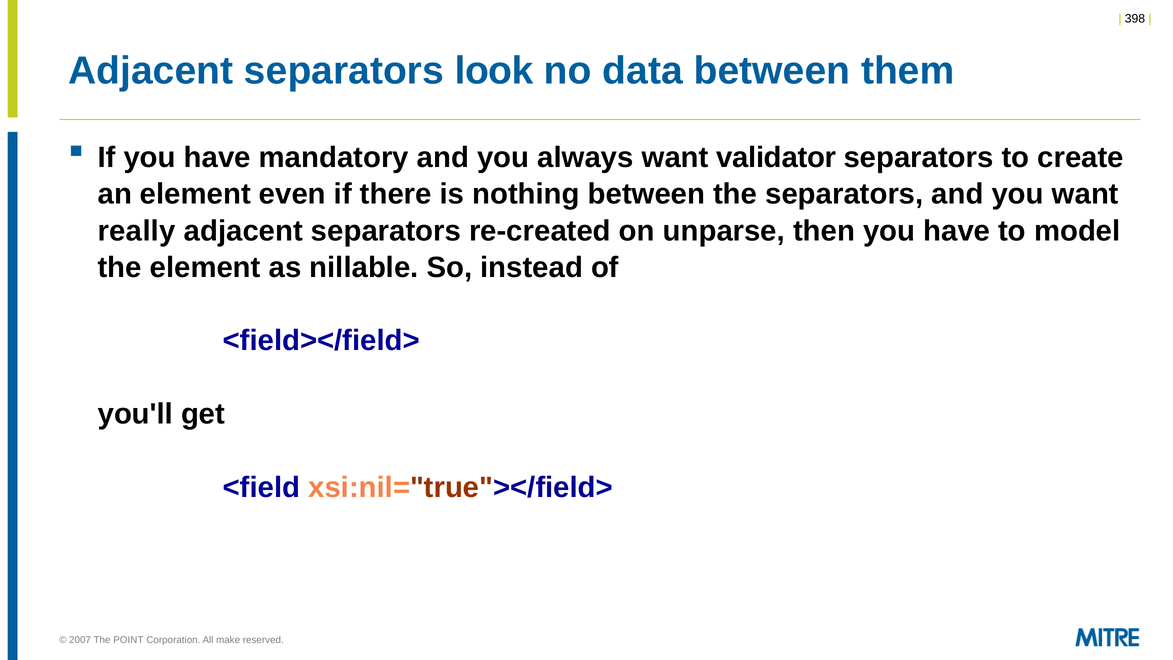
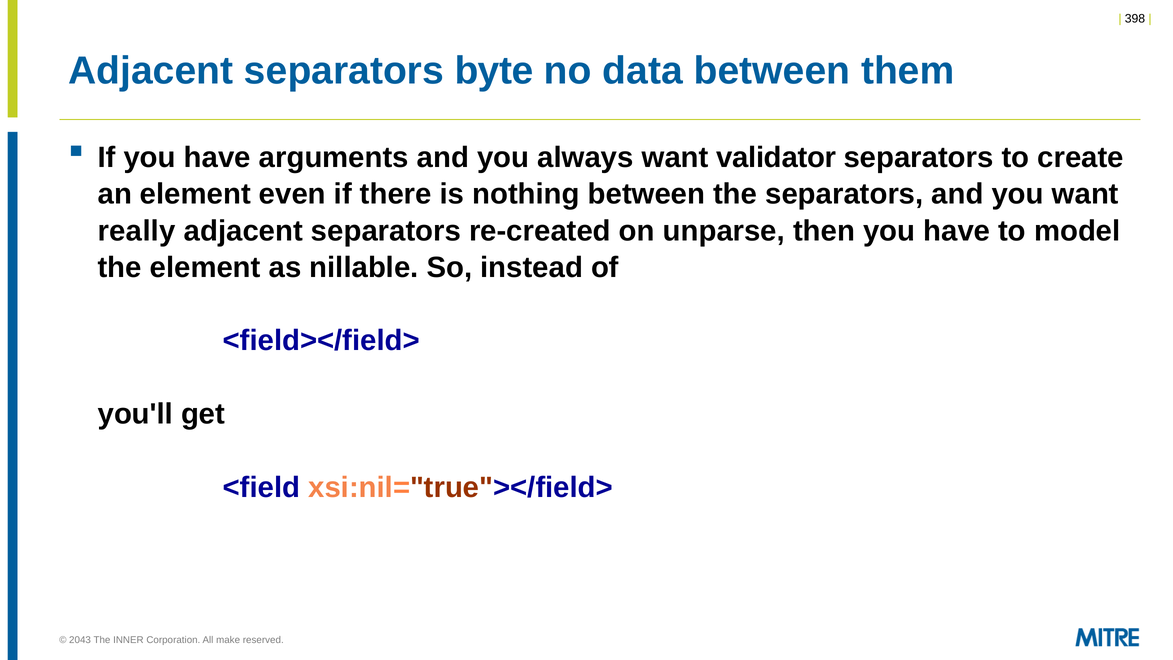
look: look -> byte
mandatory: mandatory -> arguments
2007: 2007 -> 2043
POINT: POINT -> INNER
